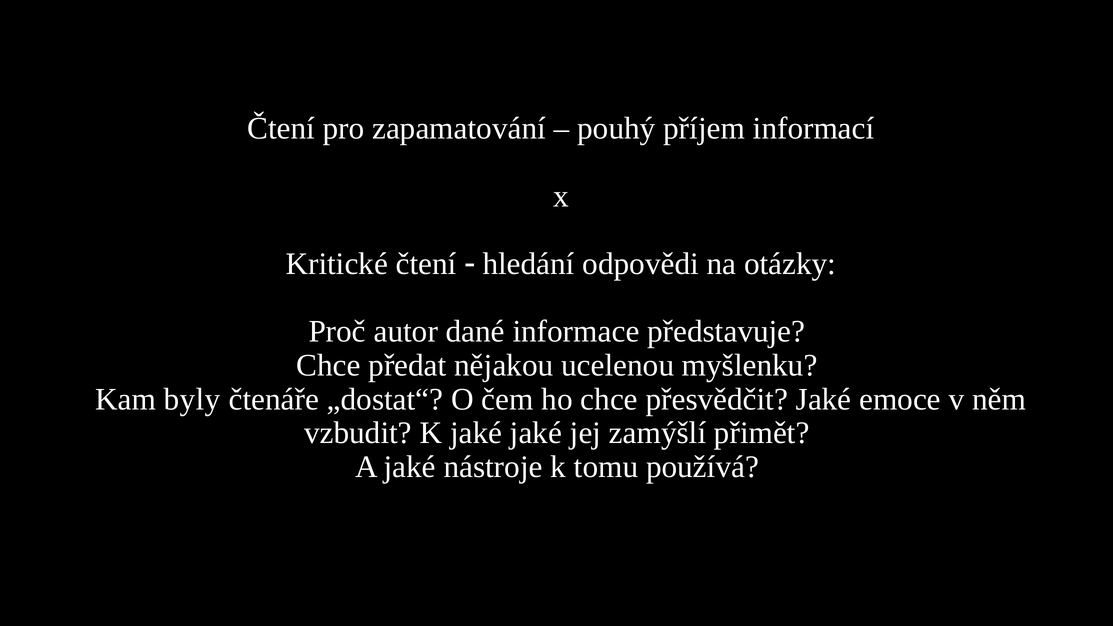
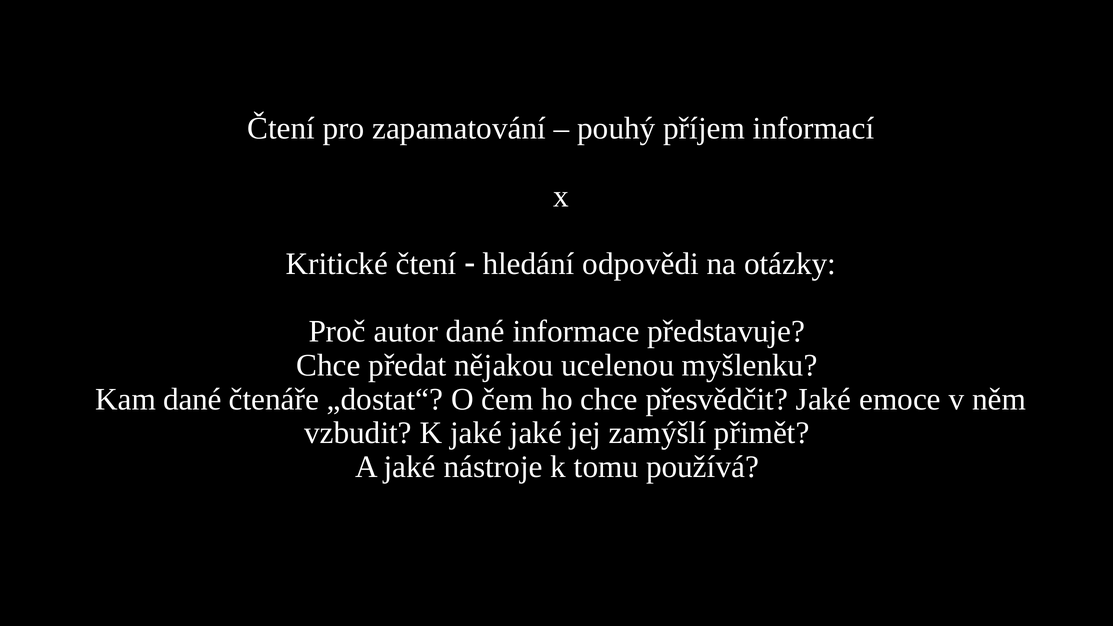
Kam byly: byly -> dané
